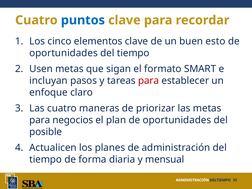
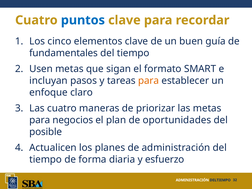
esto: esto -> guía
oportunidades at (64, 53): oportunidades -> fundamentales
para at (149, 81) colour: red -> orange
mensual: mensual -> esfuerzo
